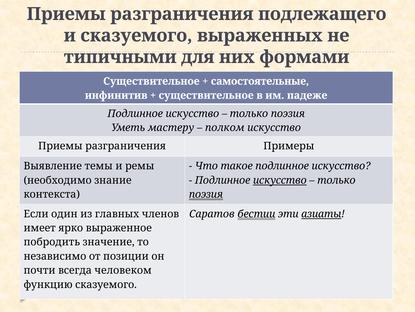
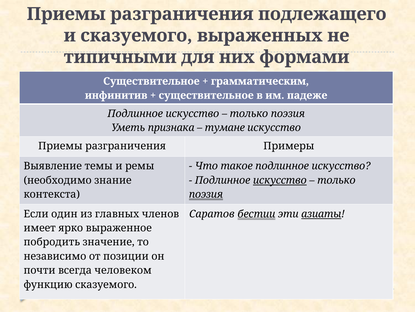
самостоятельные: самостоятельные -> грамматическим
мастеру: мастеру -> признака
полком: полком -> тумане
